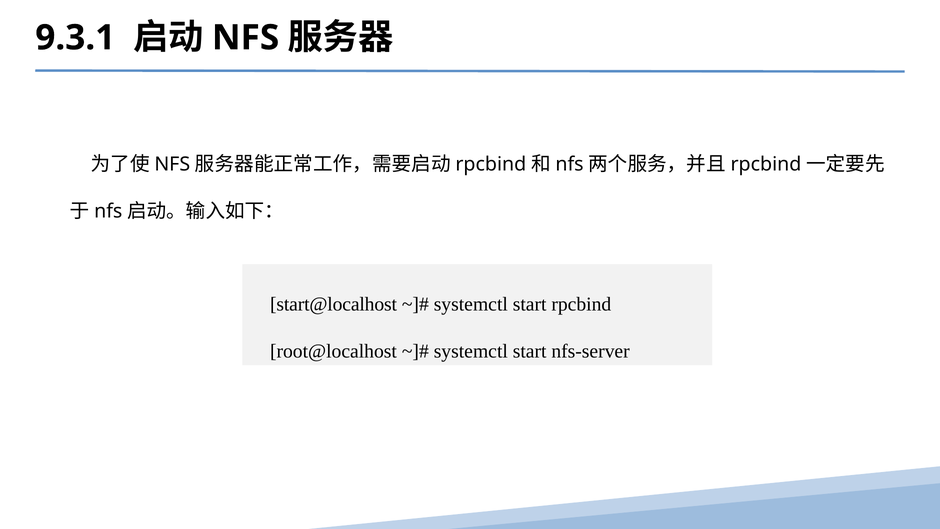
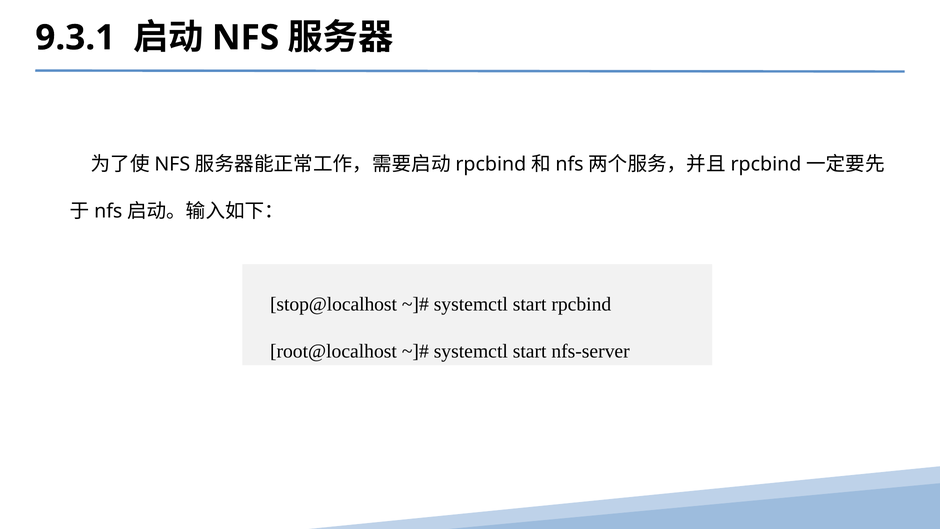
start@localhost: start@localhost -> stop@localhost
